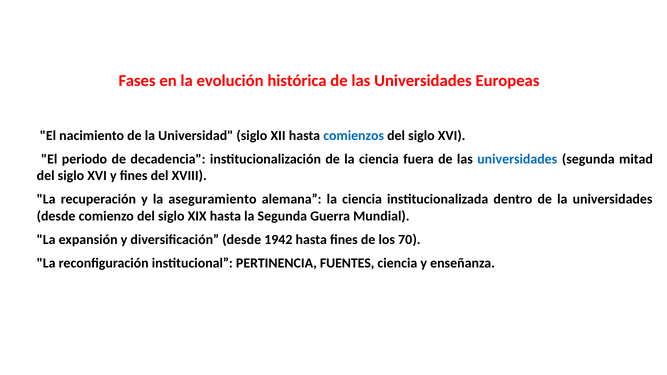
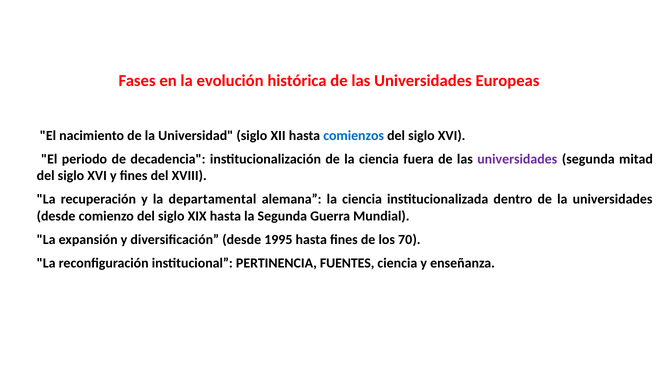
universidades at (517, 159) colour: blue -> purple
aseguramiento: aseguramiento -> departamental
1942: 1942 -> 1995
